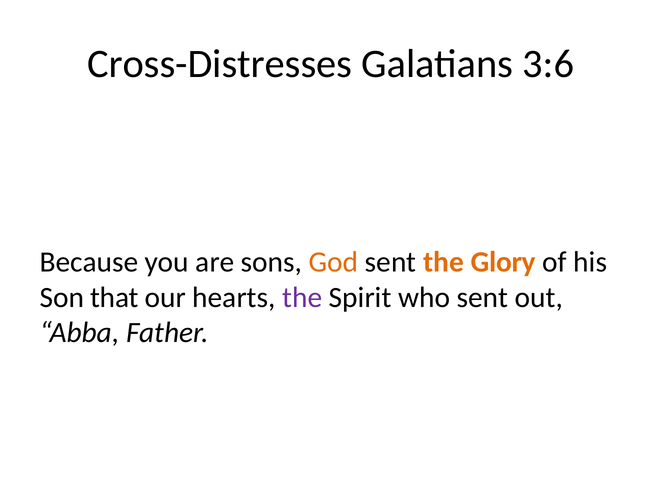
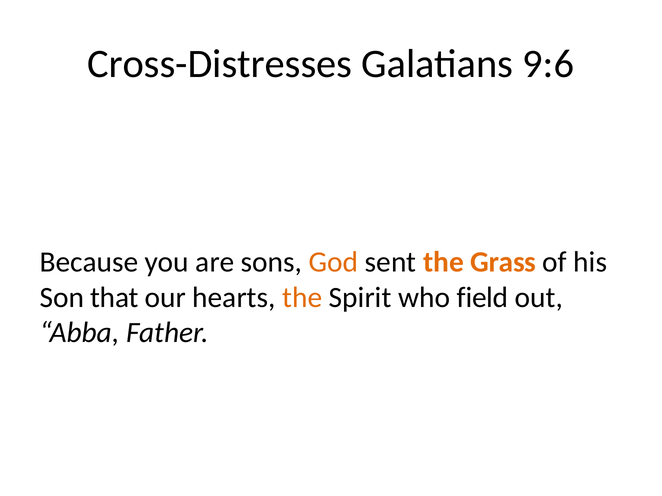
3:6: 3:6 -> 9:6
Glory: Glory -> Grass
the at (302, 298) colour: purple -> orange
who sent: sent -> field
